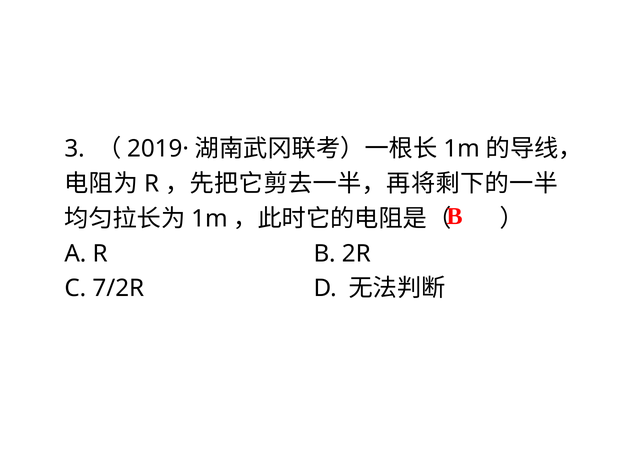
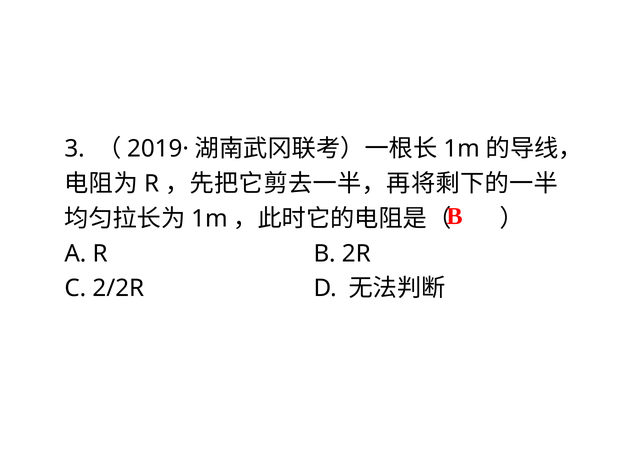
7/2R: 7/2R -> 2/2R
